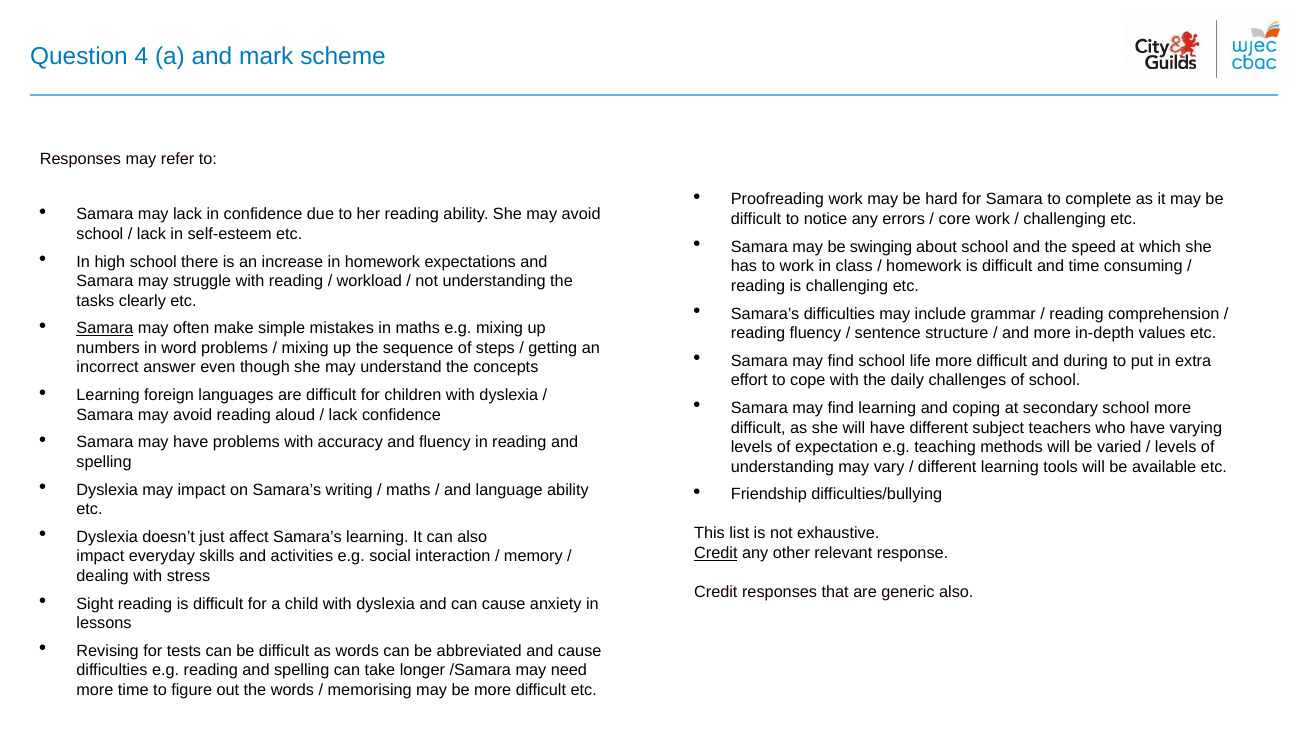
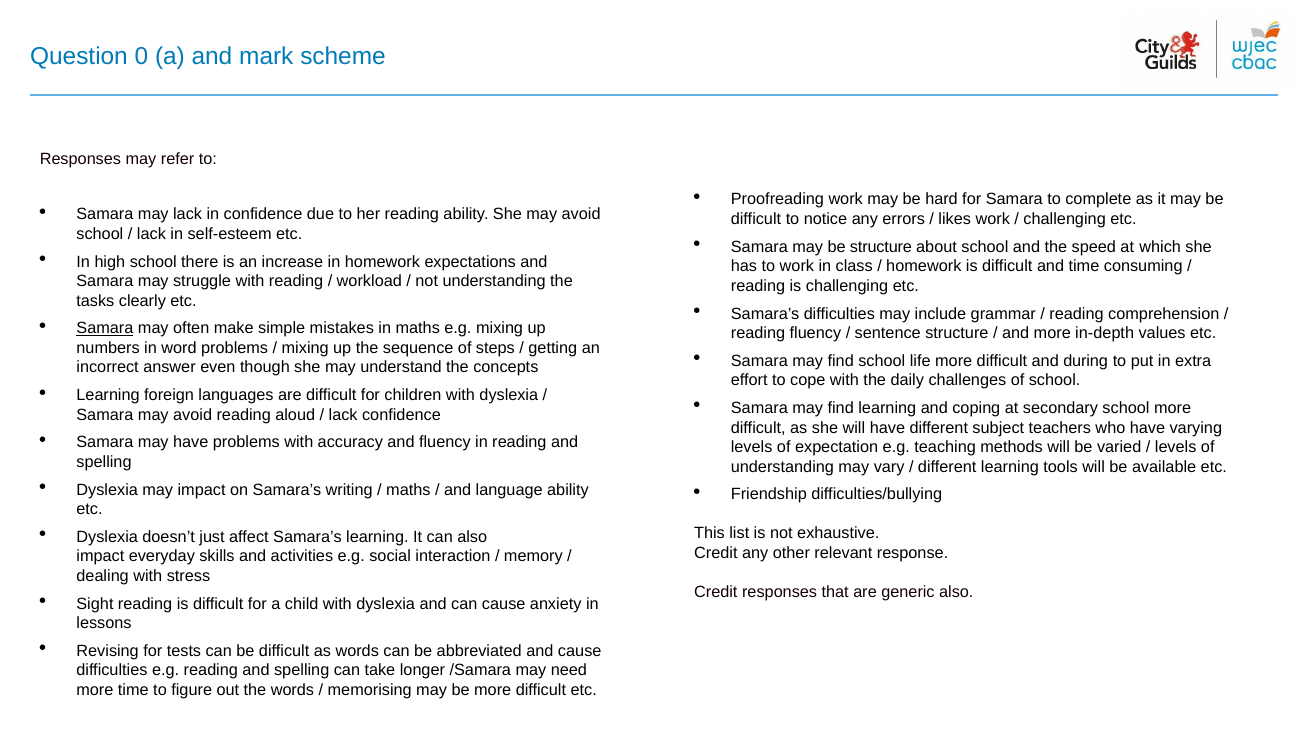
4: 4 -> 0
core: core -> likes
be swinging: swinging -> structure
Credit at (716, 554) underline: present -> none
